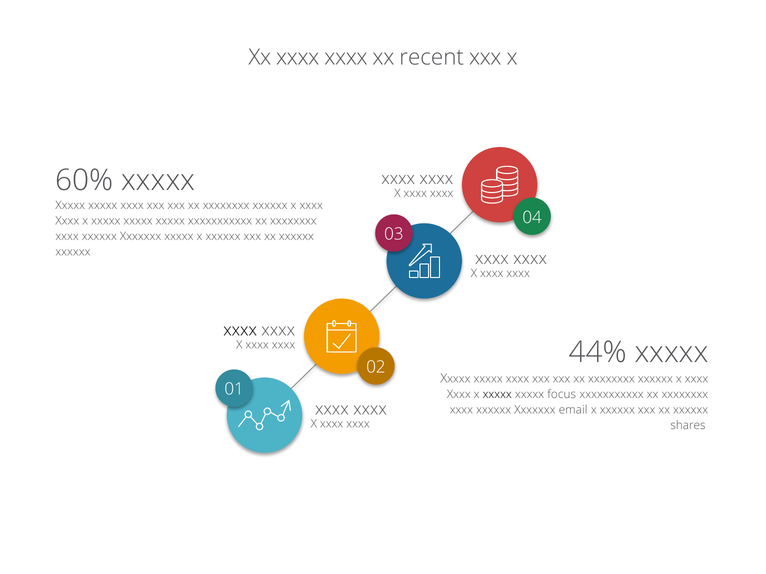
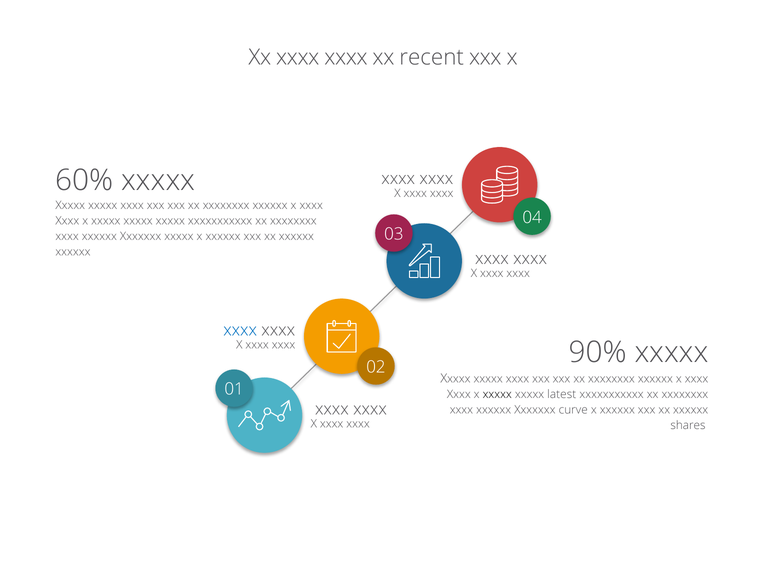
xxxx at (240, 331) colour: black -> blue
44%: 44% -> 90%
focus: focus -> latest
email: email -> curve
